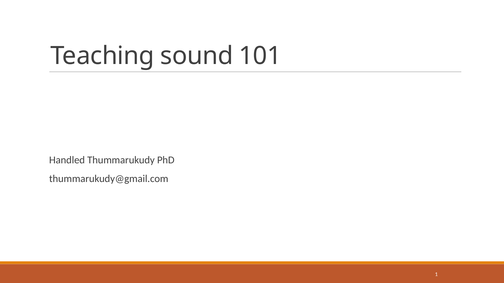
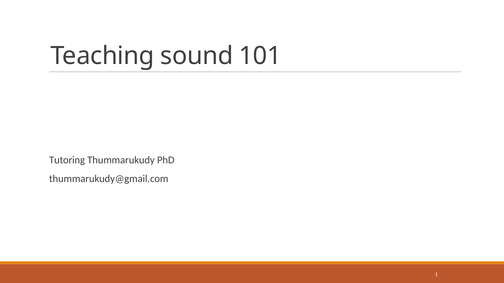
Handled: Handled -> Tutoring
